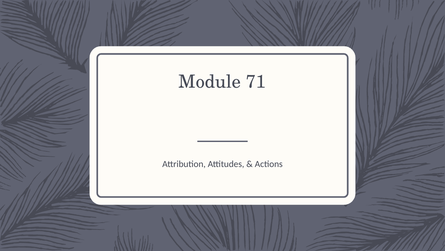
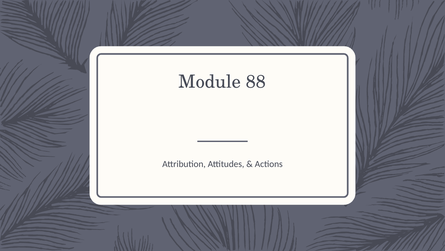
71: 71 -> 88
